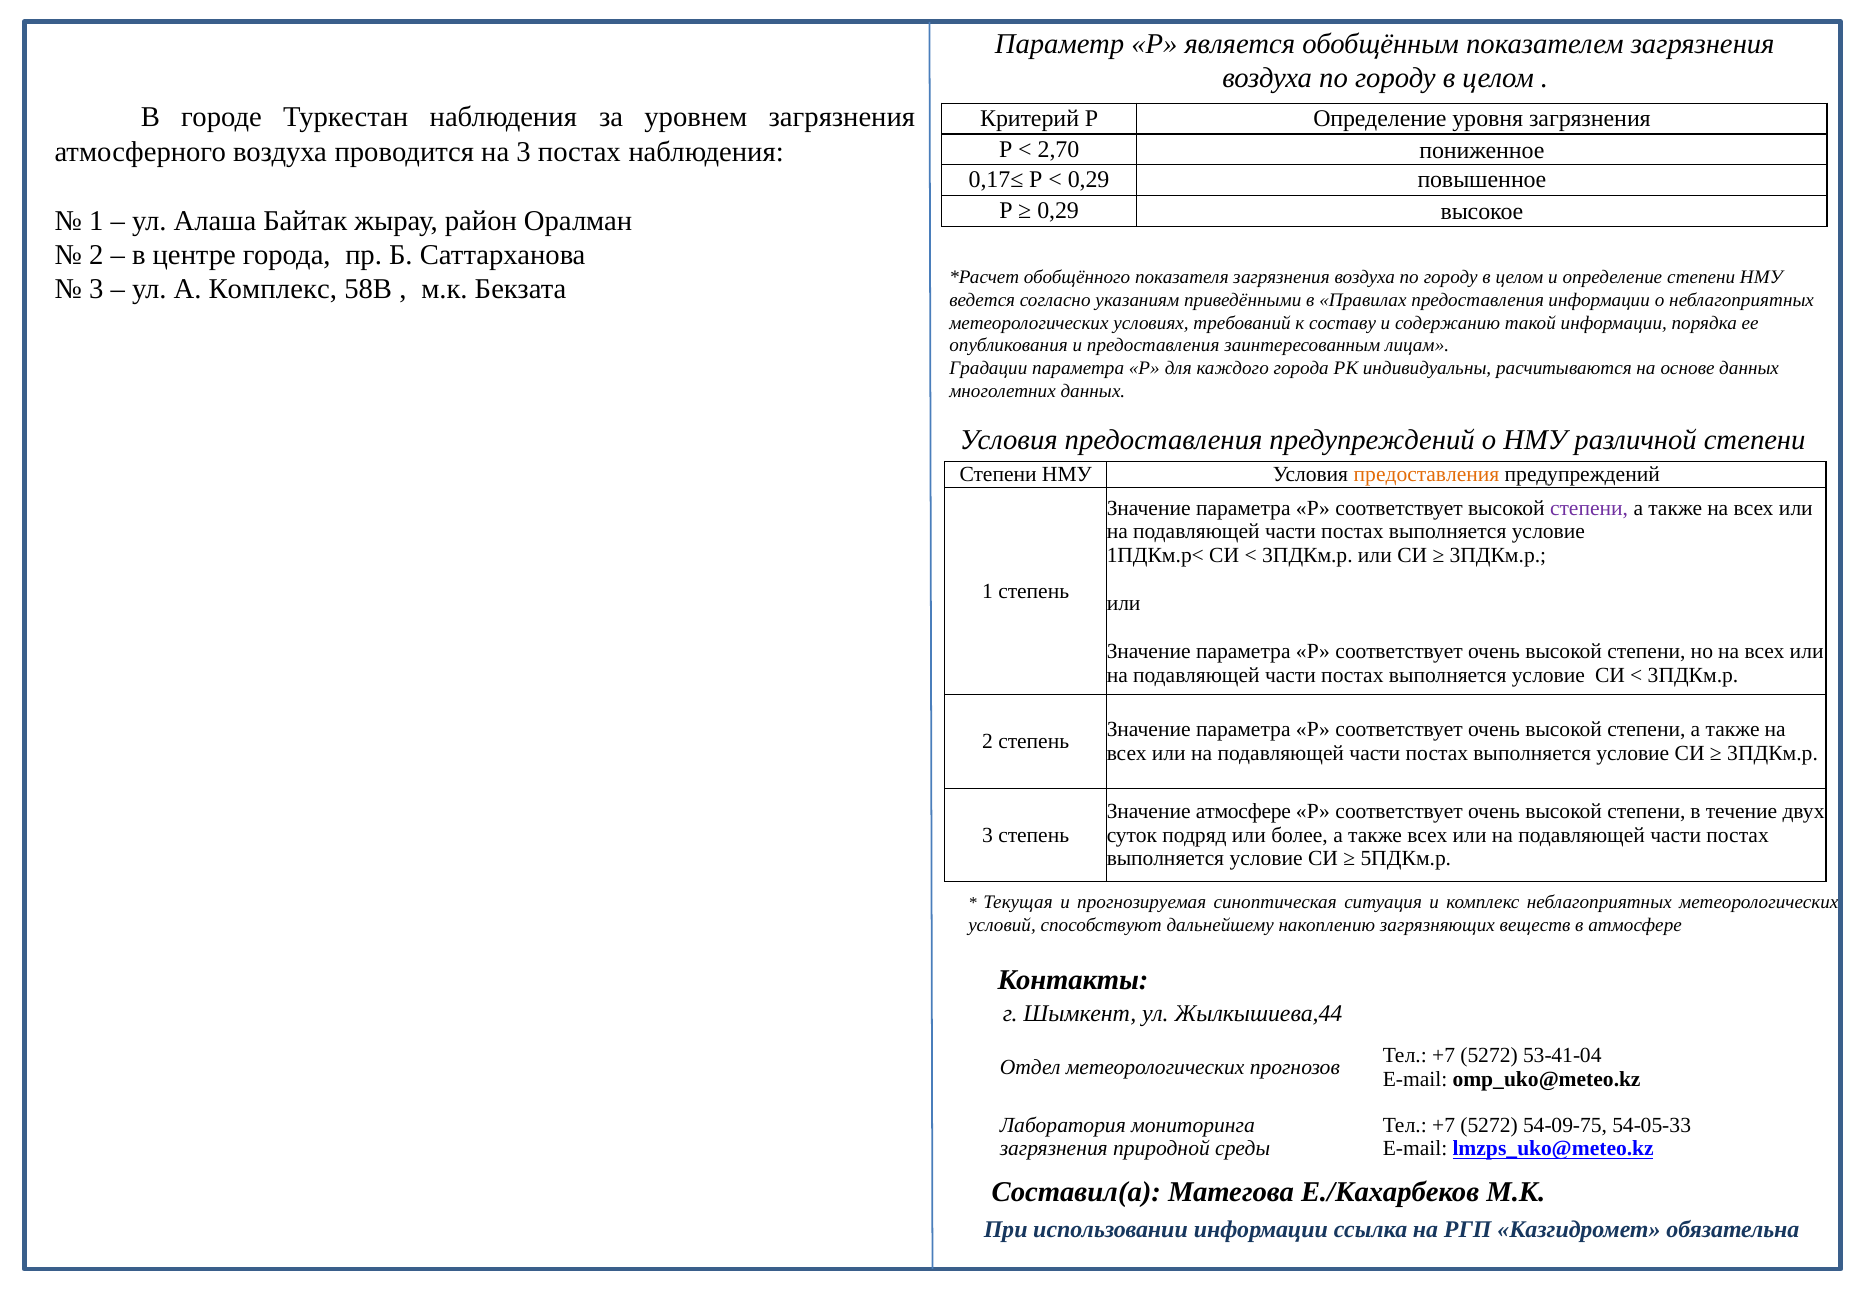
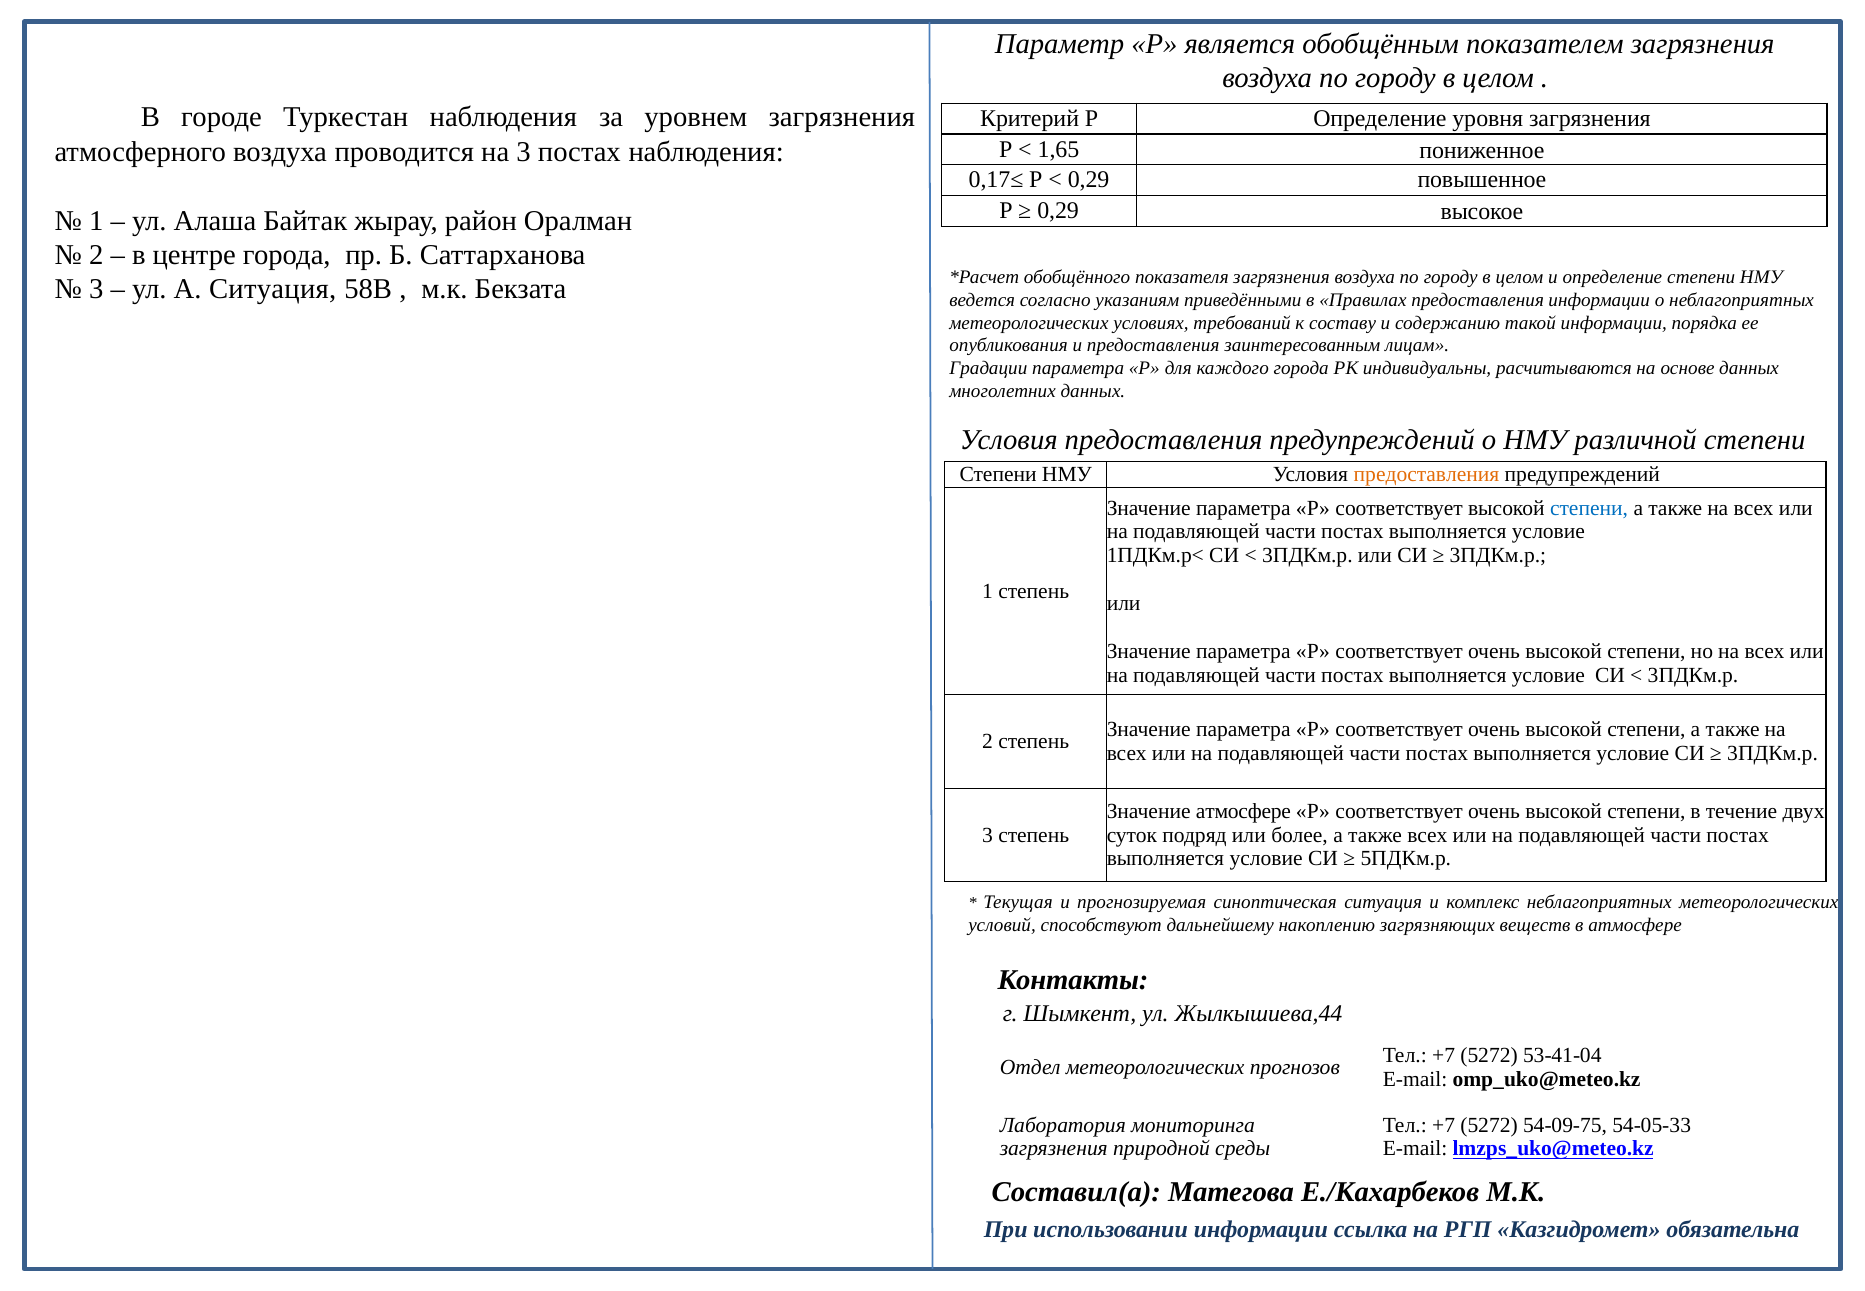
2,70: 2,70 -> 1,65
А Комплекс: Комплекс -> Ситуация
степени at (1589, 508) colour: purple -> blue
